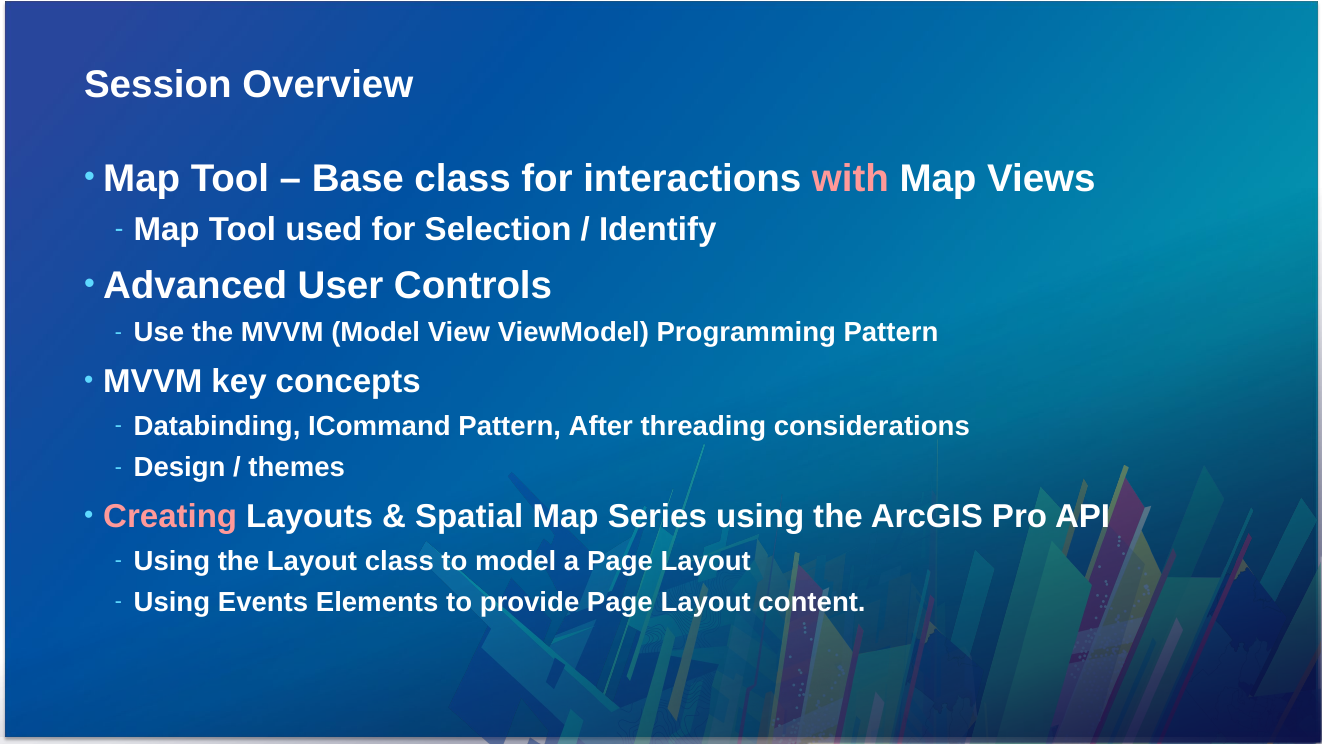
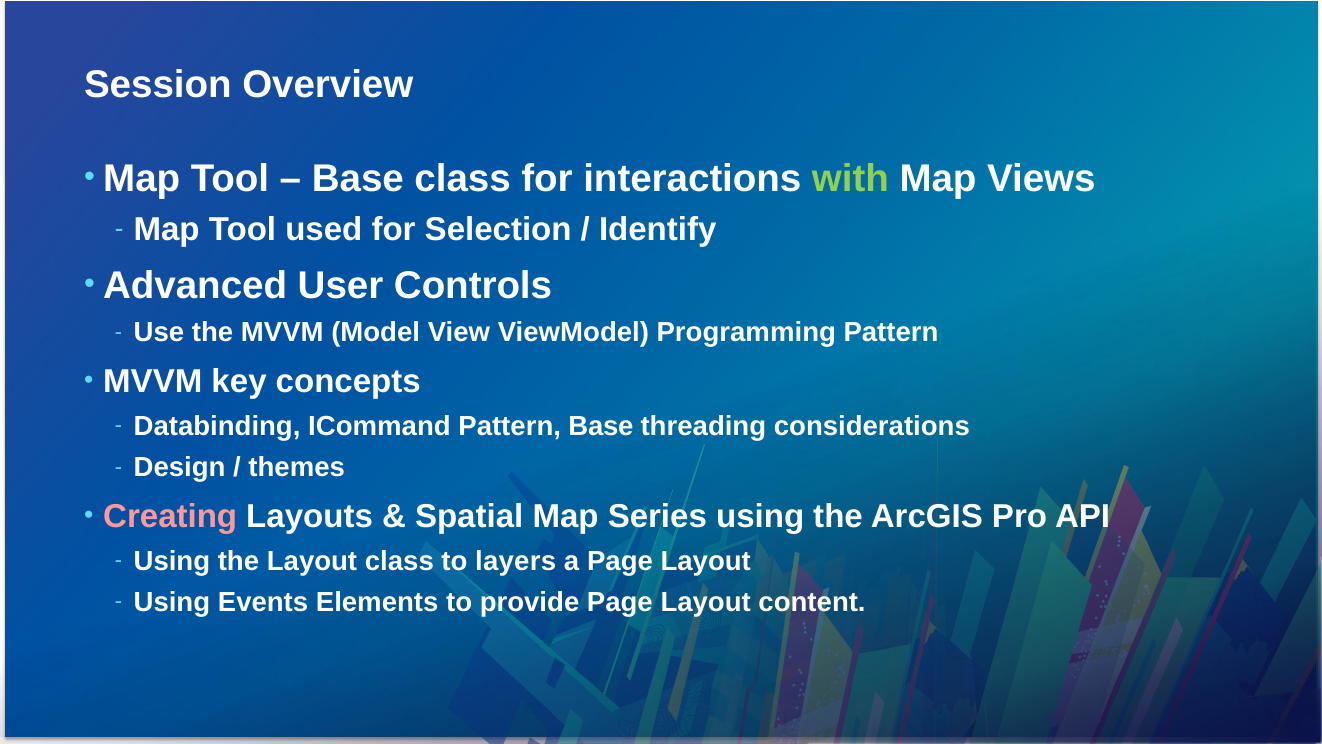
with colour: pink -> light green
Pattern After: After -> Base
to model: model -> layers
